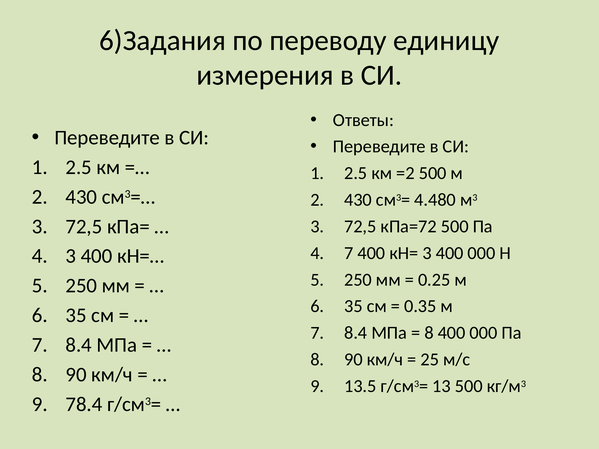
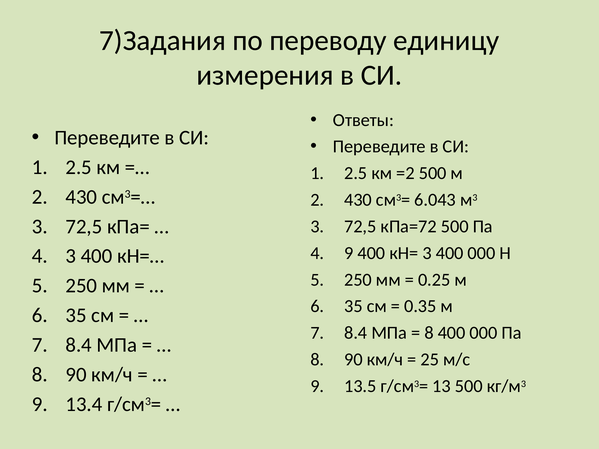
6)Задания: 6)Задания -> 7)Задания
4.480: 4.480 -> 6.043
7 at (349, 253): 7 -> 9
78.4: 78.4 -> 13.4
